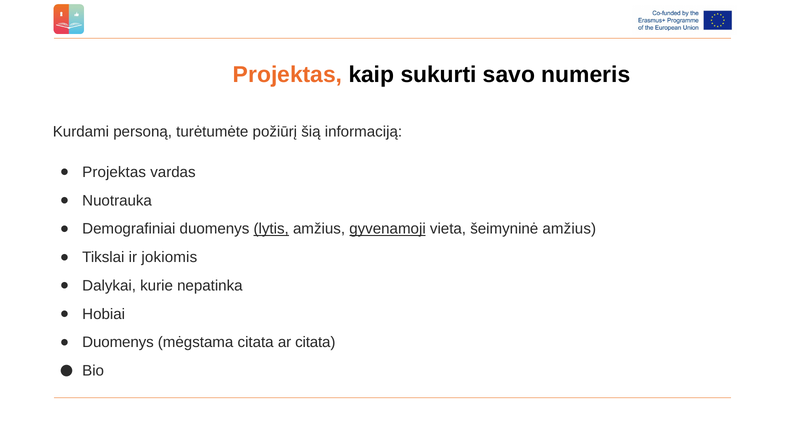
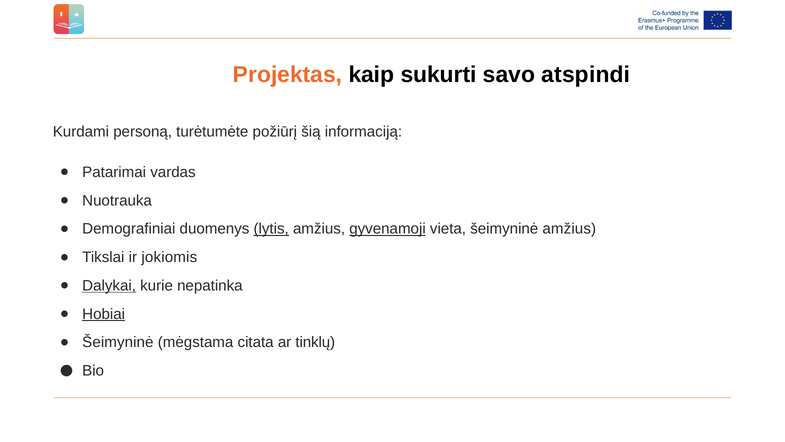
numeris: numeris -> atspindi
Projektas at (114, 172): Projektas -> Patarimai
Dalykai underline: none -> present
Hobiai underline: none -> present
Duomenys at (118, 342): Duomenys -> Šeimyninė
ar citata: citata -> tinklų
